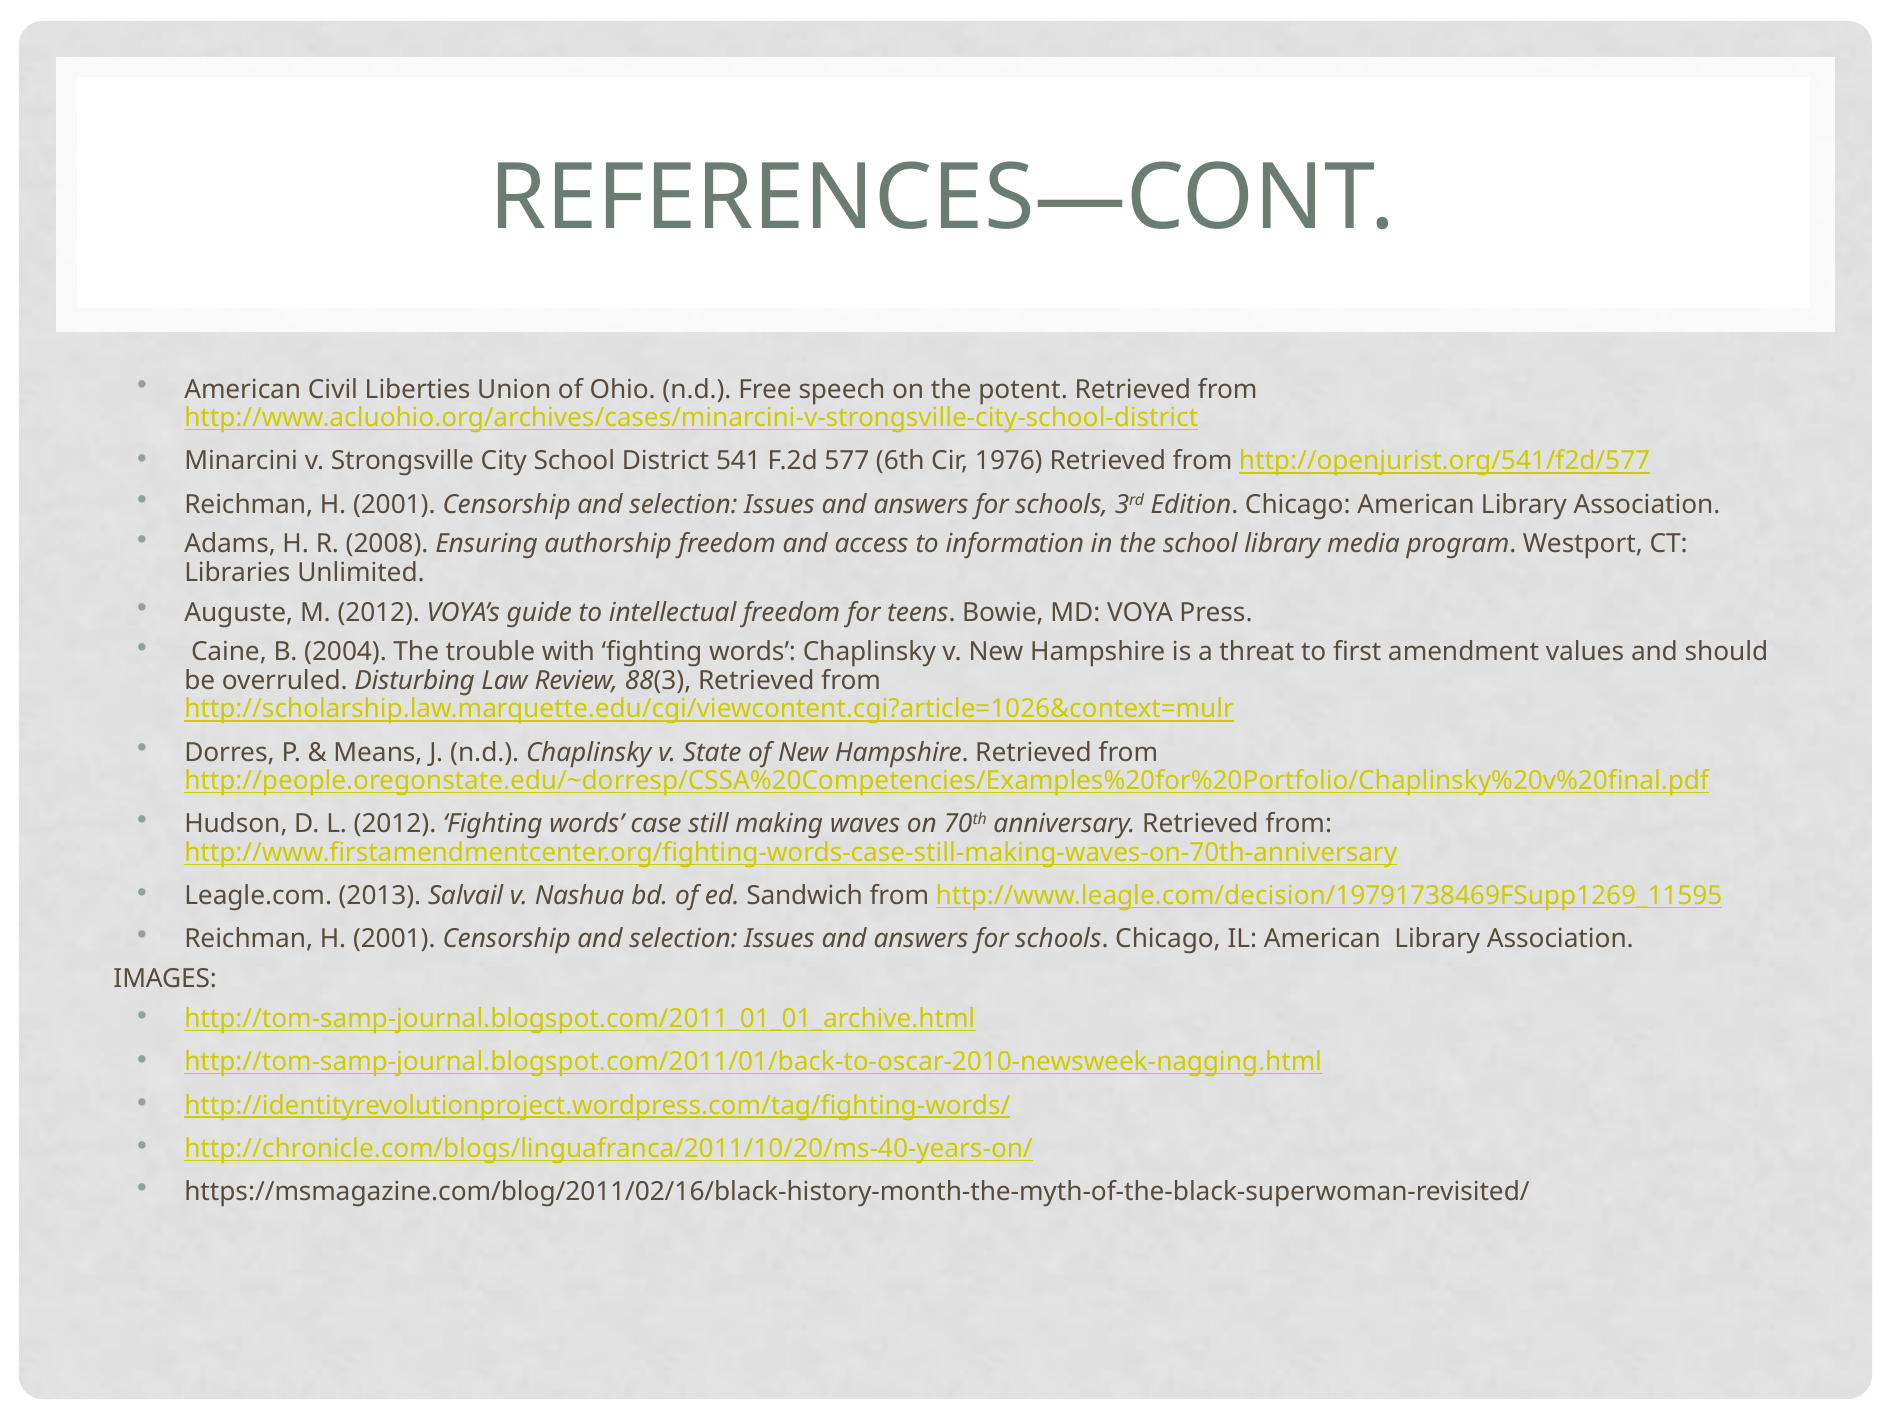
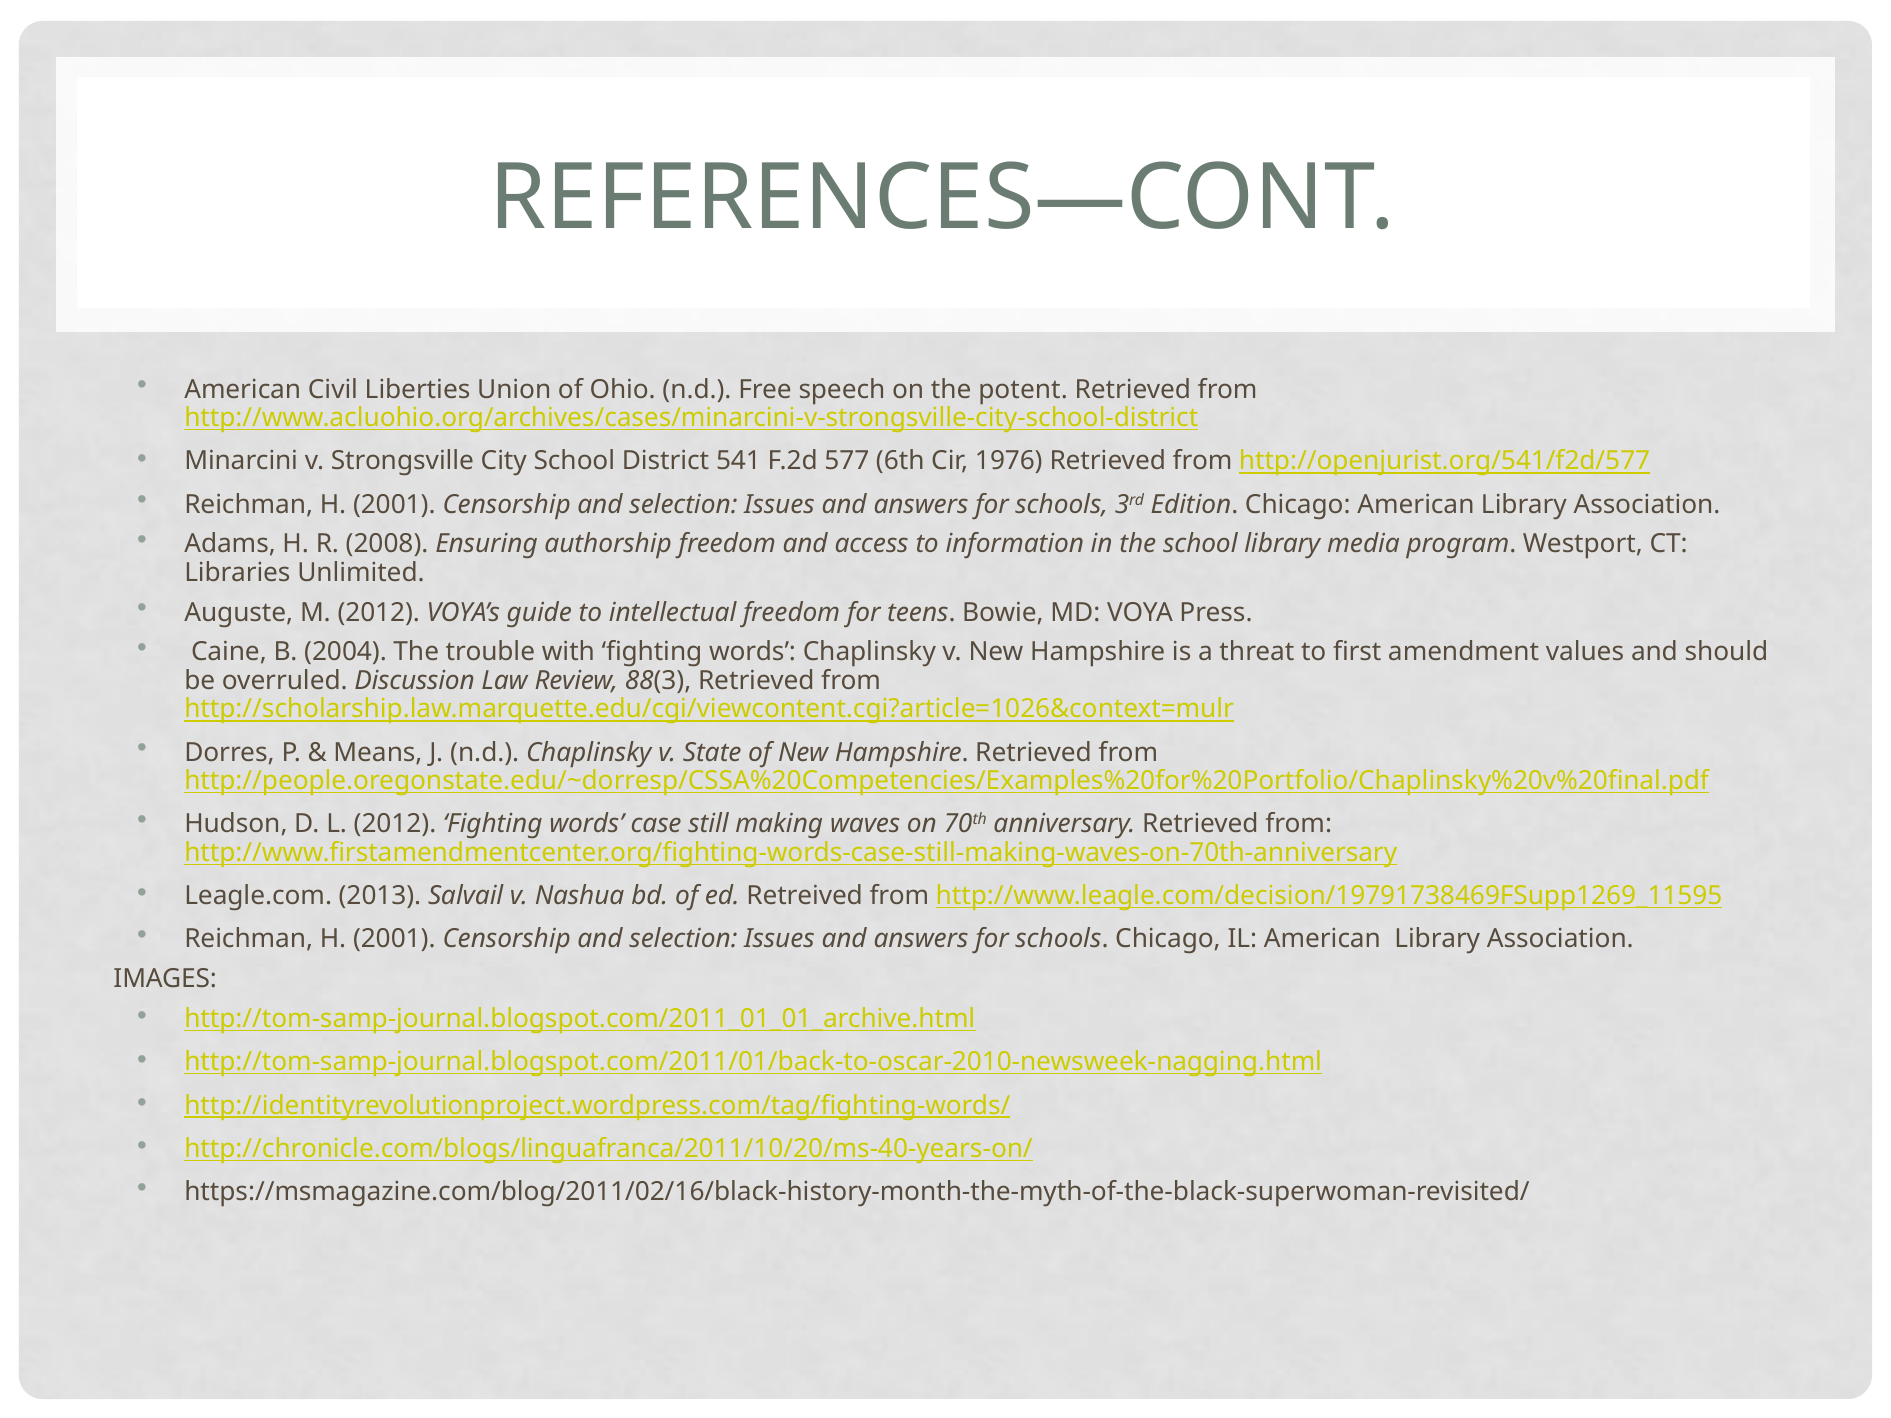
Disturbing: Disturbing -> Discussion
Sandwich: Sandwich -> Retreived
